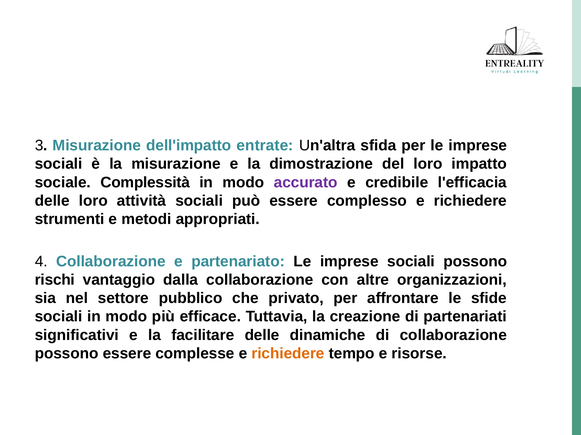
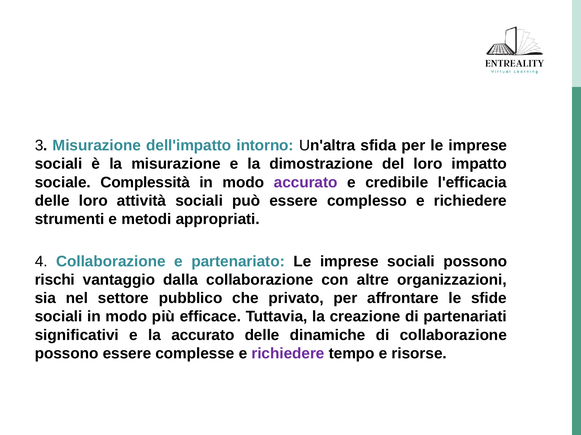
entrate: entrate -> intorno
la facilitare: facilitare -> accurato
richiedere at (288, 354) colour: orange -> purple
